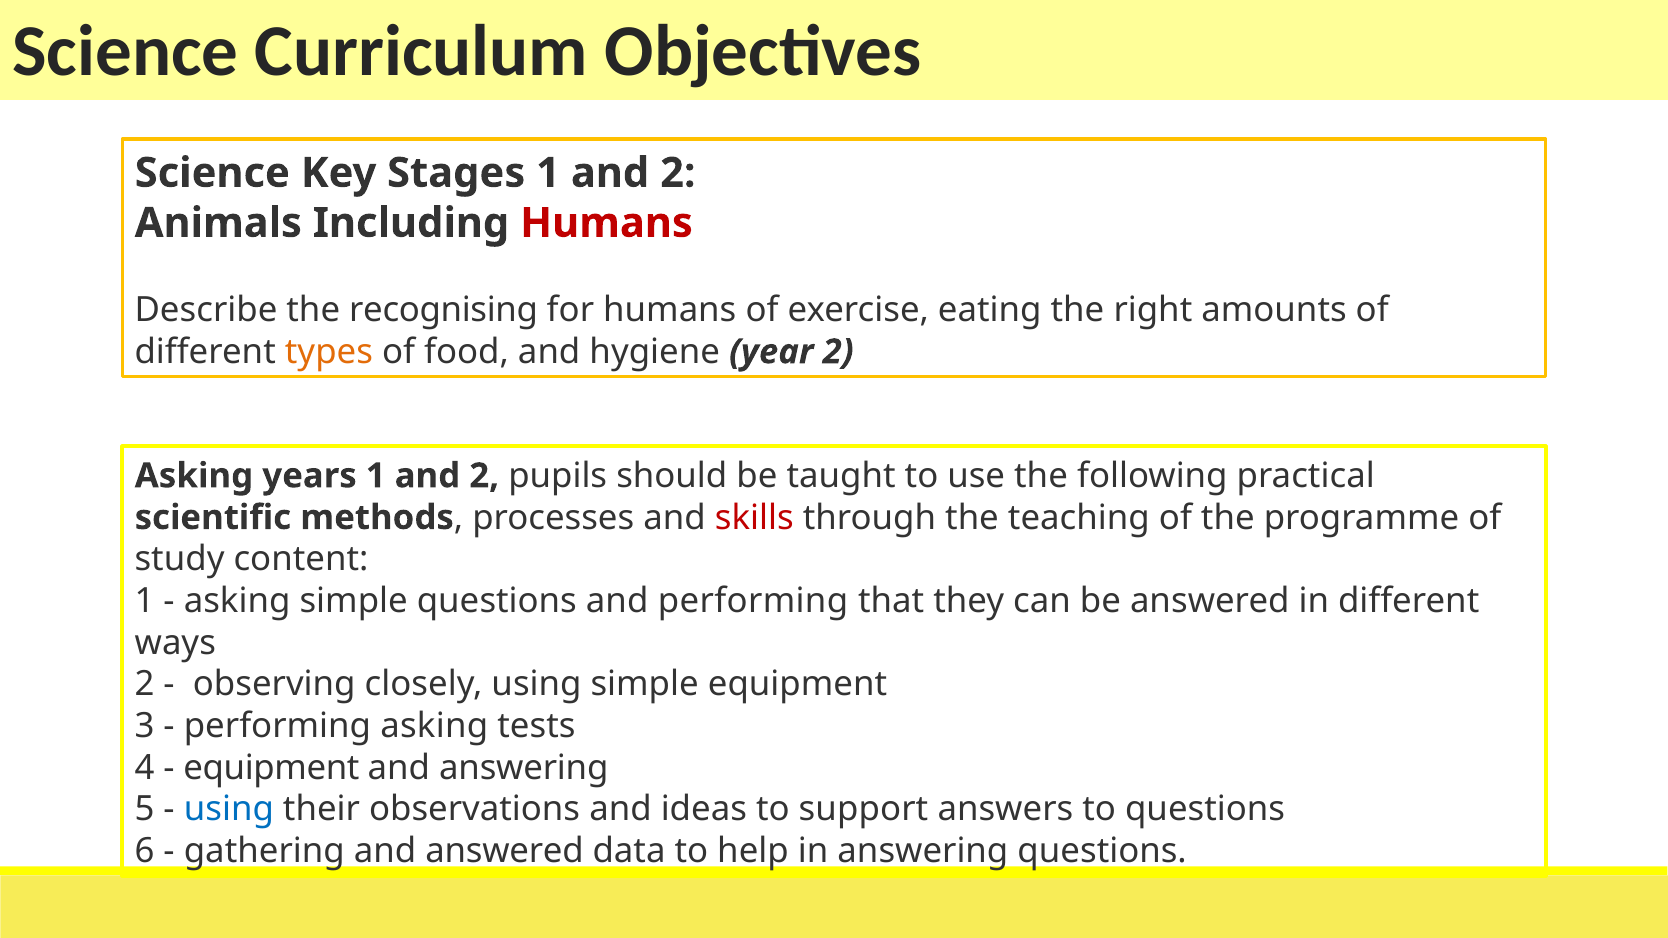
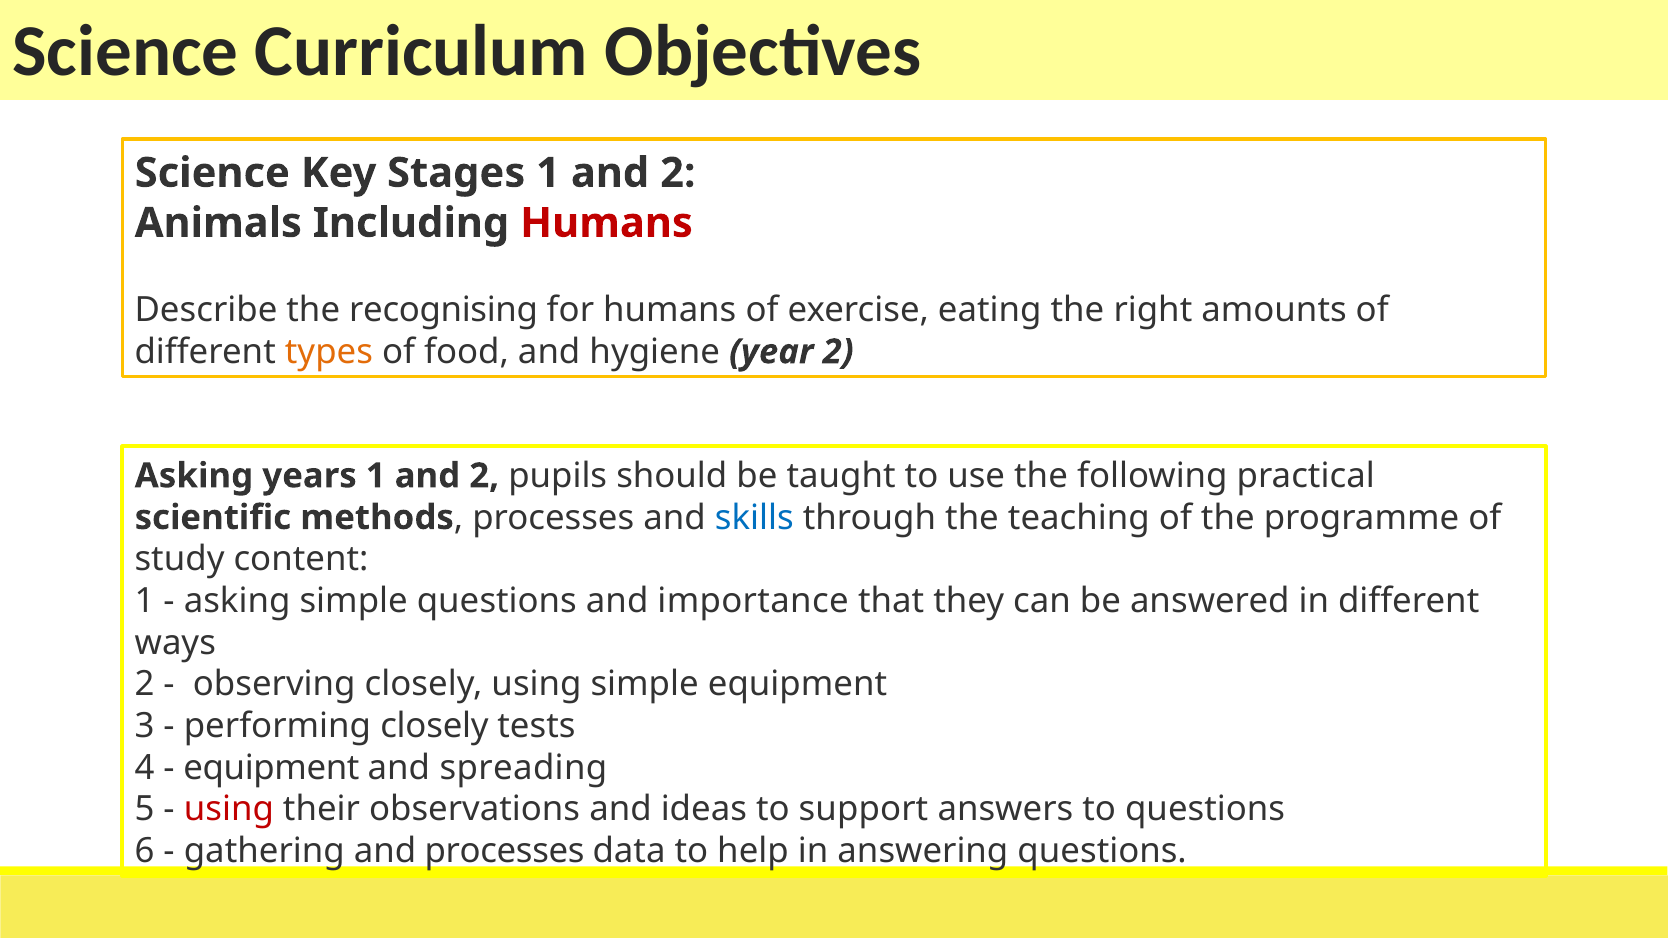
skills colour: red -> blue
and performing: performing -> importance
performing asking: asking -> closely
and answering: answering -> spreading
using at (229, 810) colour: blue -> red
and answered: answered -> processes
